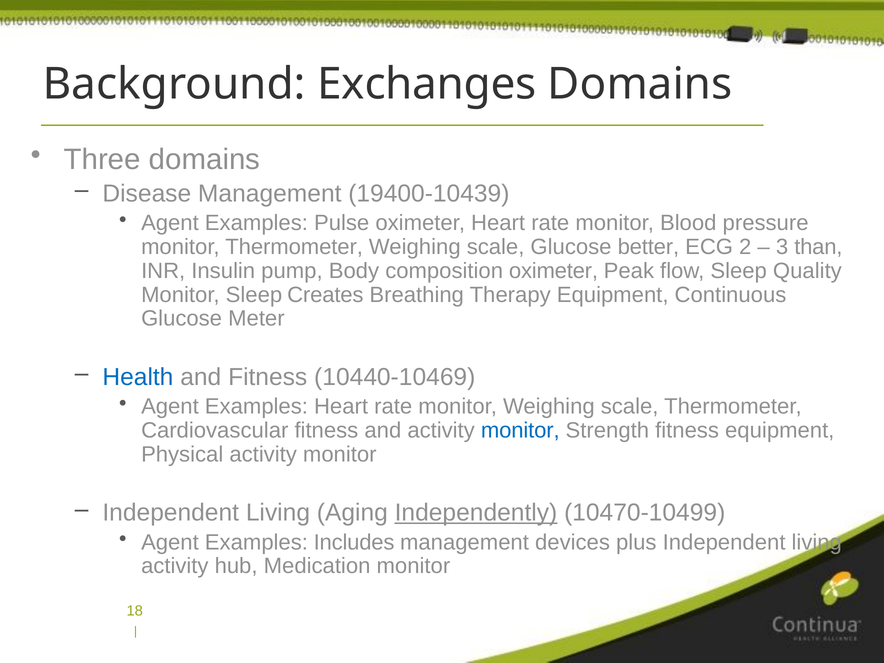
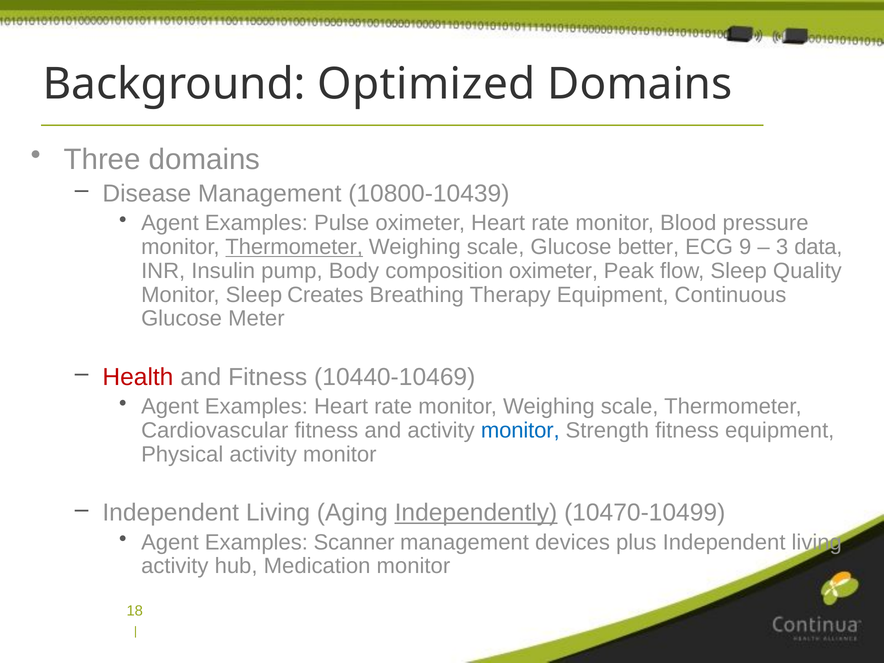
Exchanges: Exchanges -> Optimized
19400-10439: 19400-10439 -> 10800-10439
Thermometer at (294, 247) underline: none -> present
2: 2 -> 9
than: than -> data
Health colour: blue -> red
Includes: Includes -> Scanner
